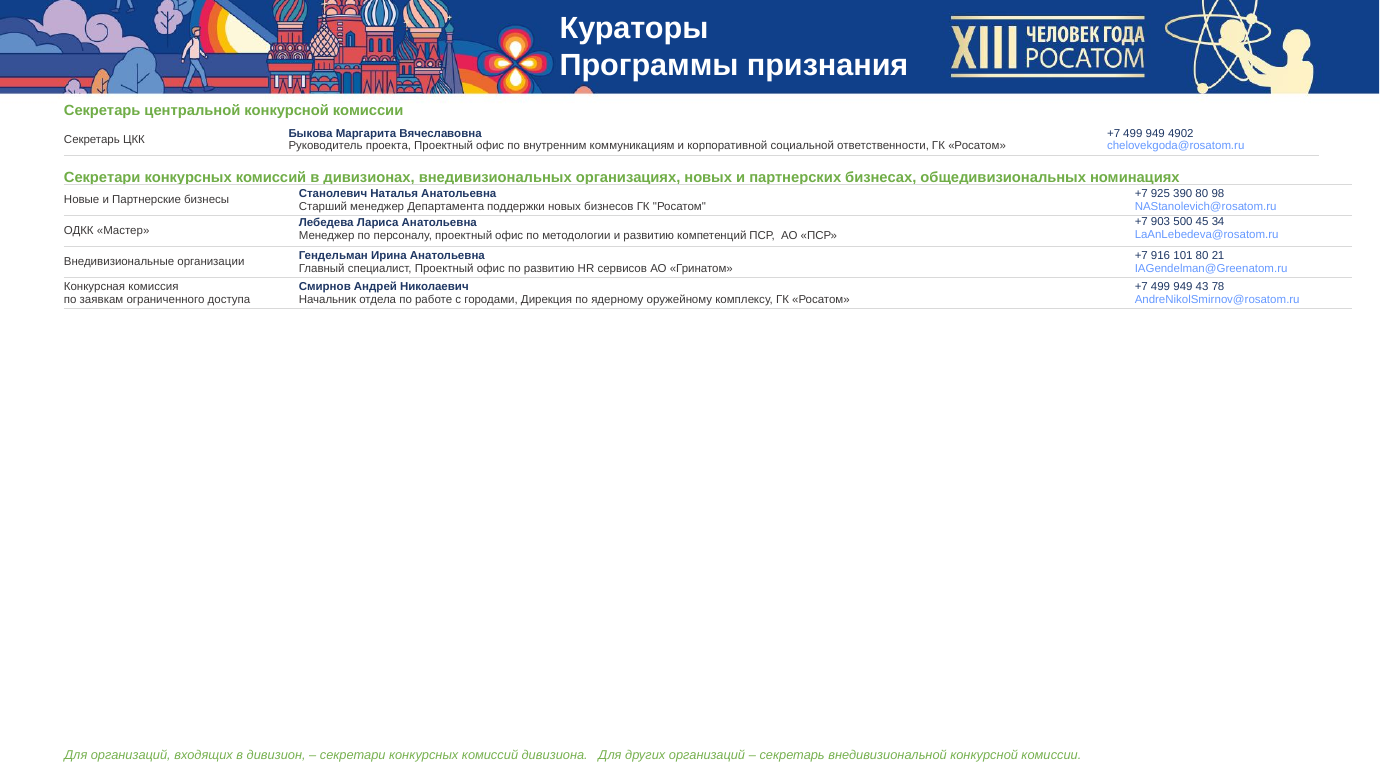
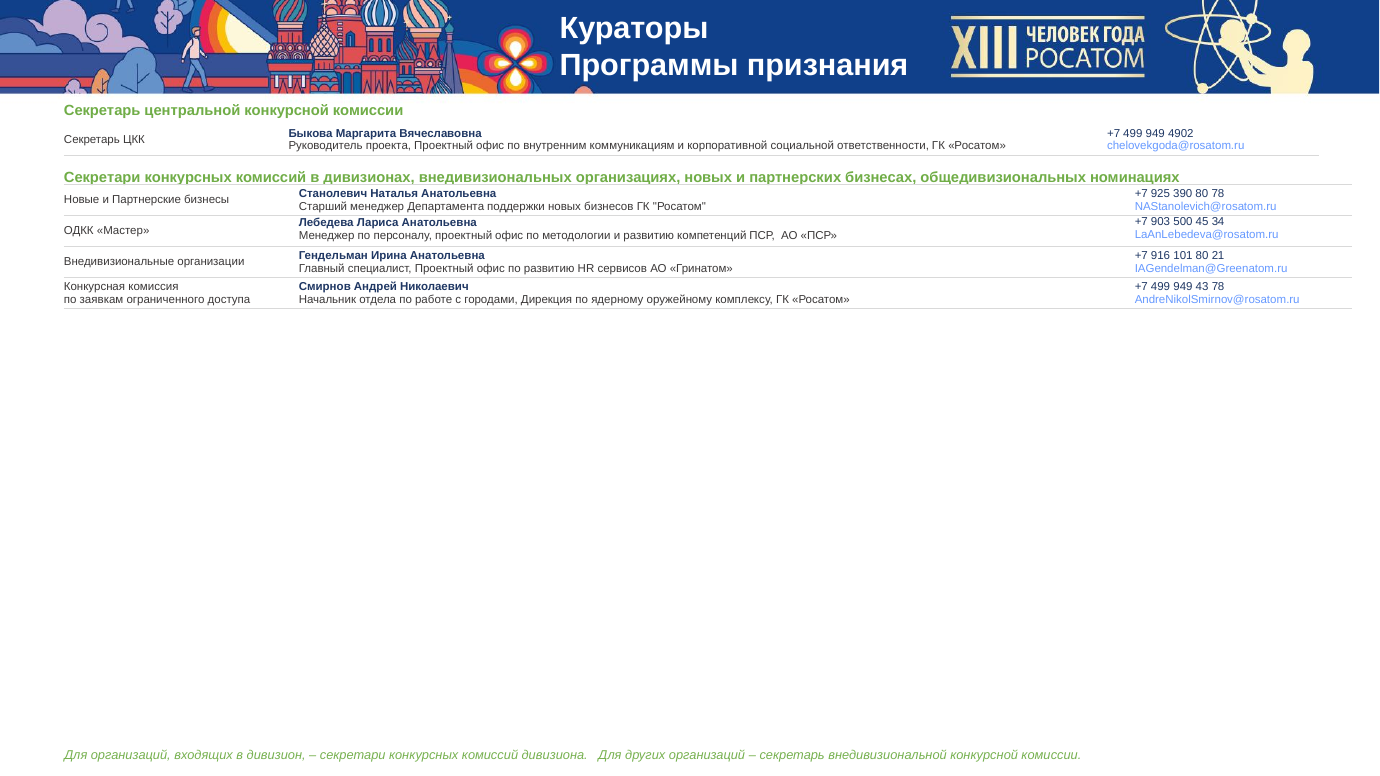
80 98: 98 -> 78
